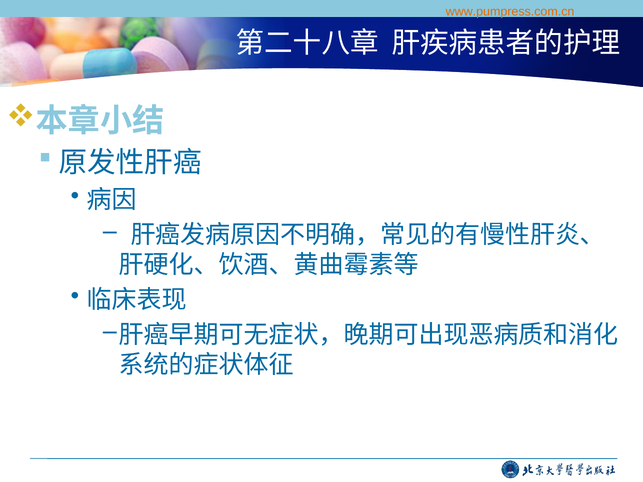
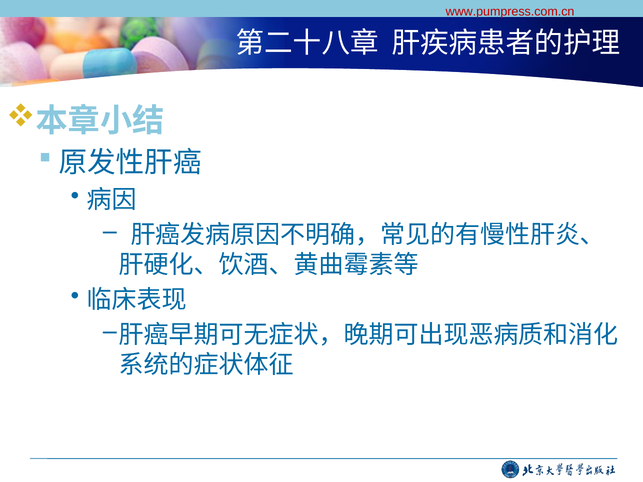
www.pumpress.com.cn colour: orange -> red
